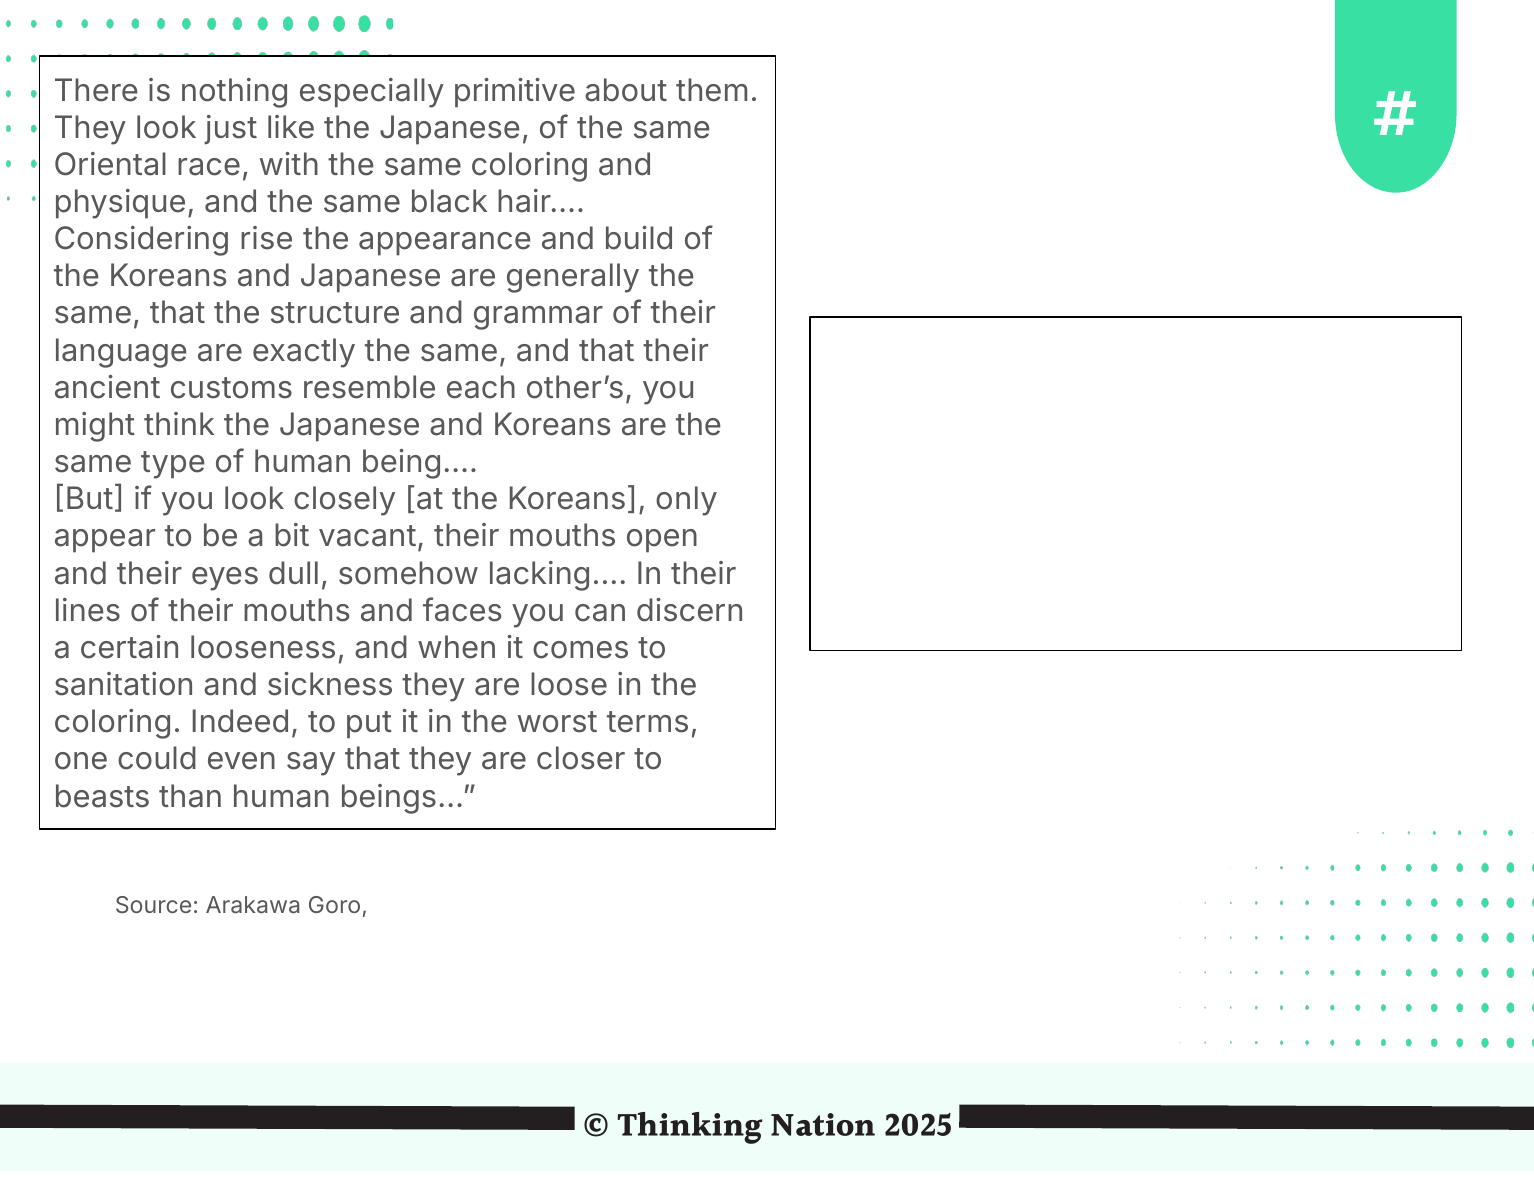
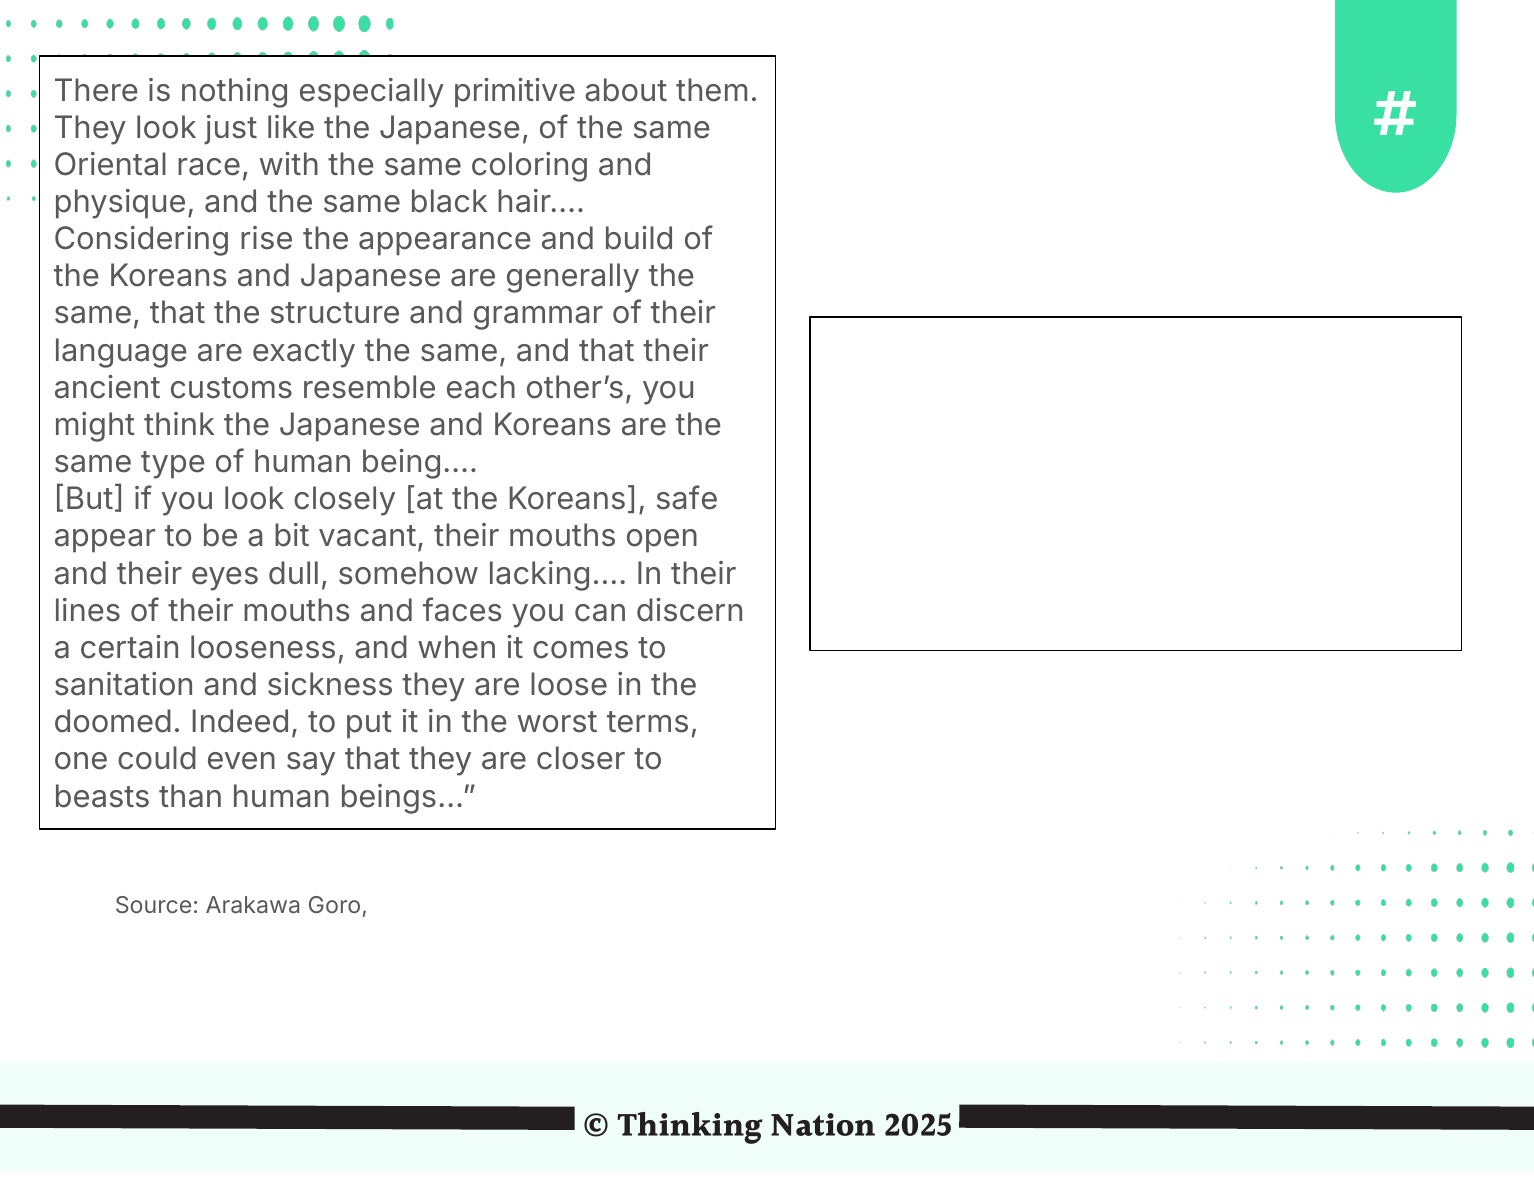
only: only -> safe
coloring at (118, 723): coloring -> doomed
